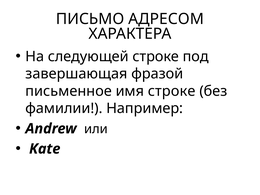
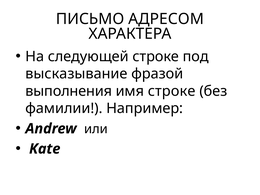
завершающая: завершающая -> высказывание
письменное: письменное -> выполнения
